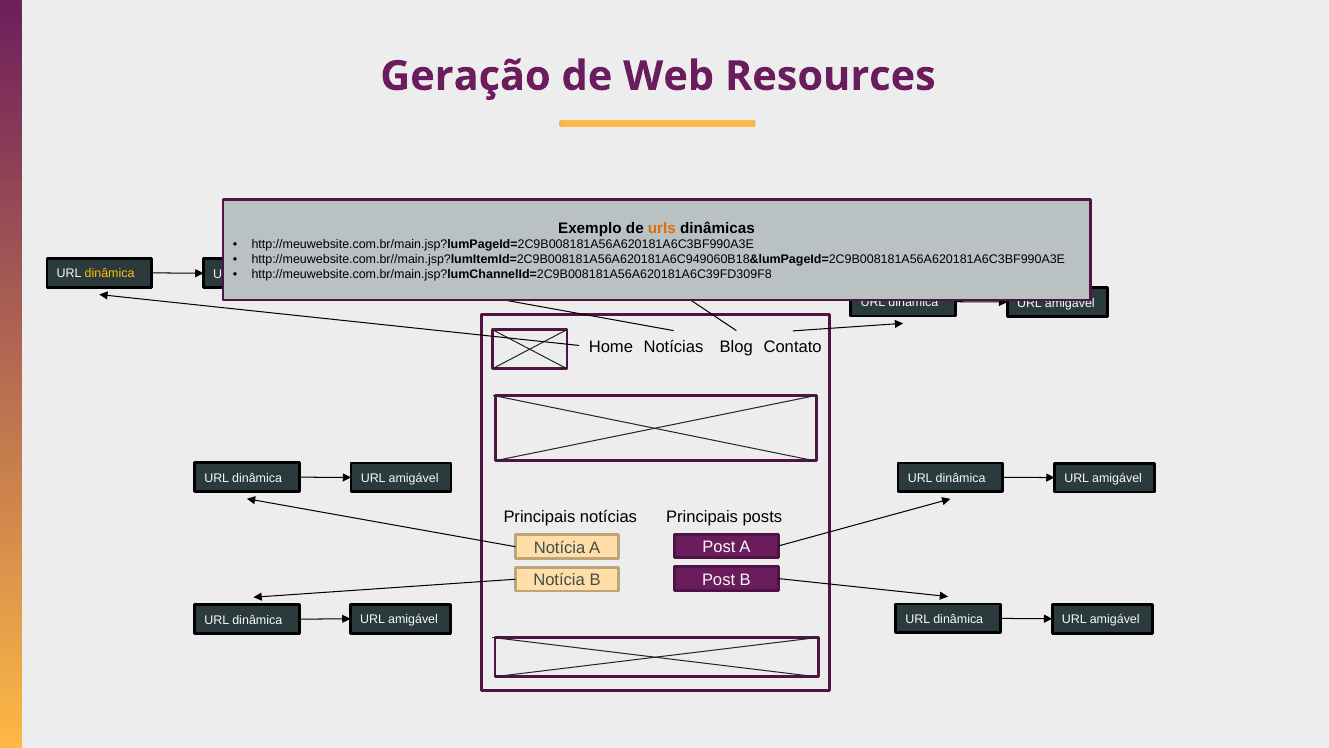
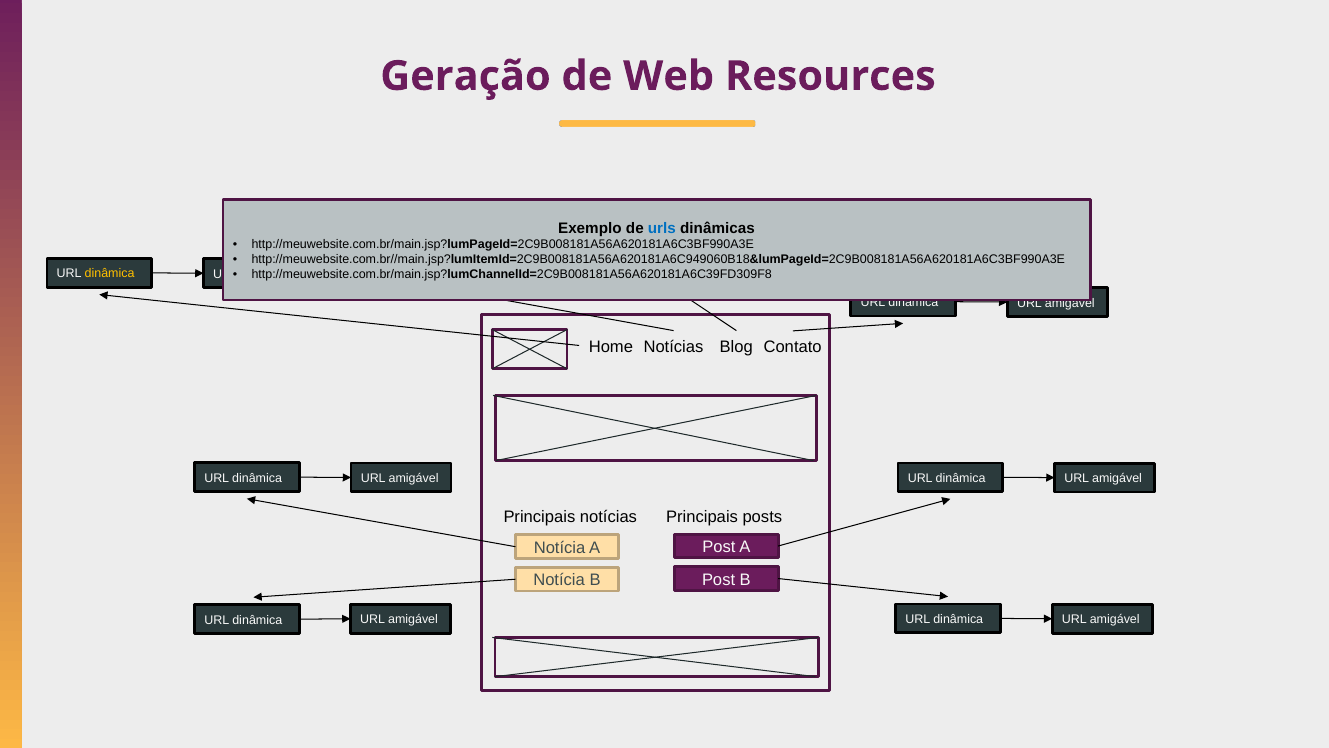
urls colour: orange -> blue
